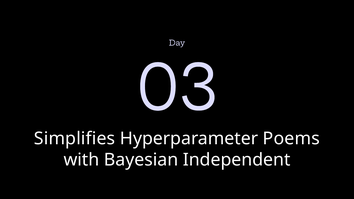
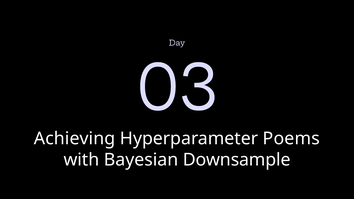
Simplifies: Simplifies -> Achieving
Independent: Independent -> Downsample
